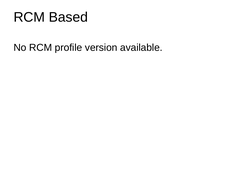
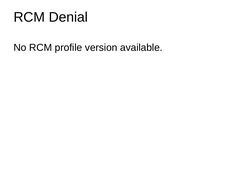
Based: Based -> Denial
